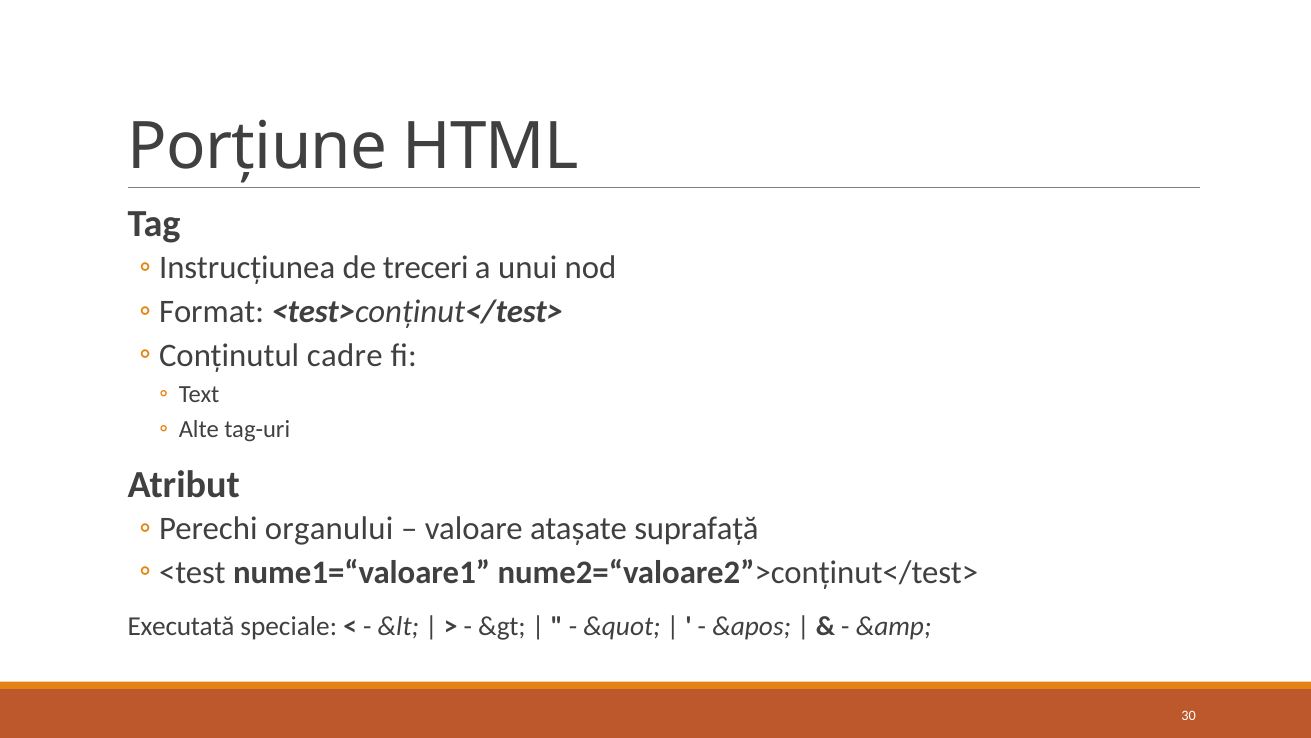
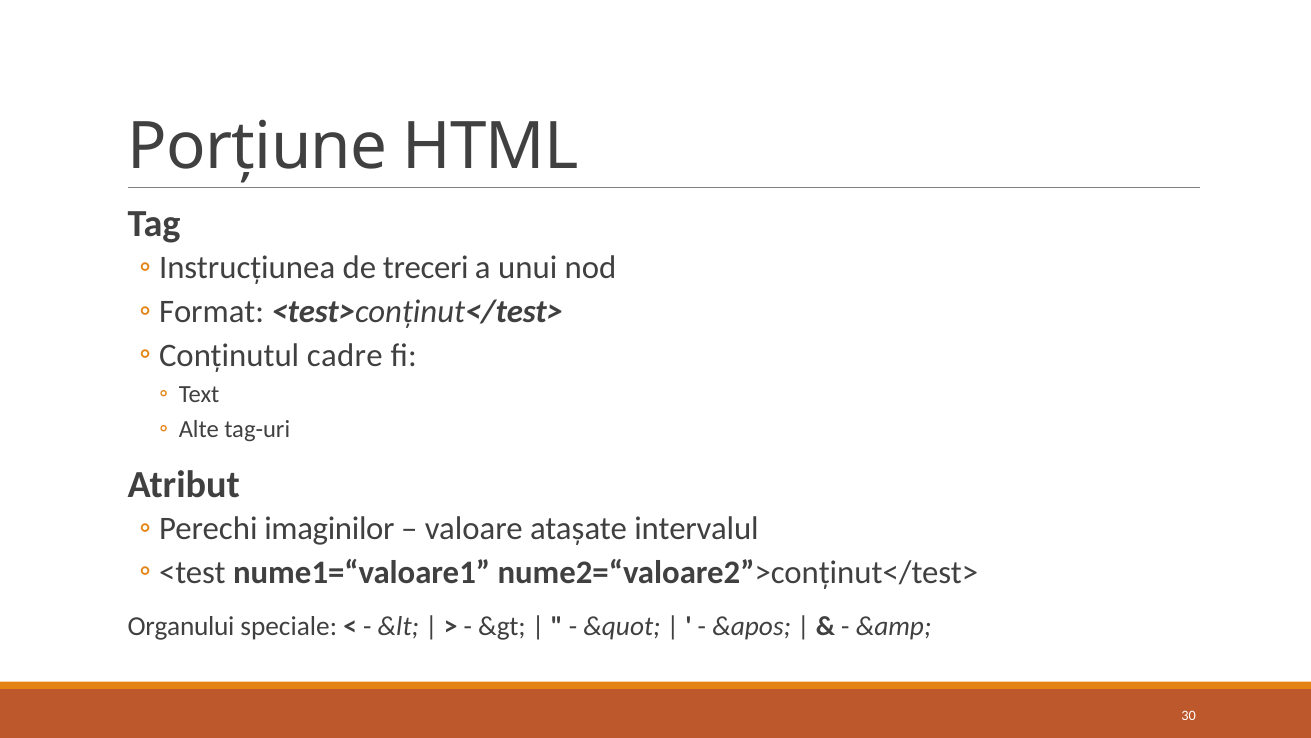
organului: organului -> imaginilor
suprafață: suprafață -> intervalul
Executată: Executată -> Organului
